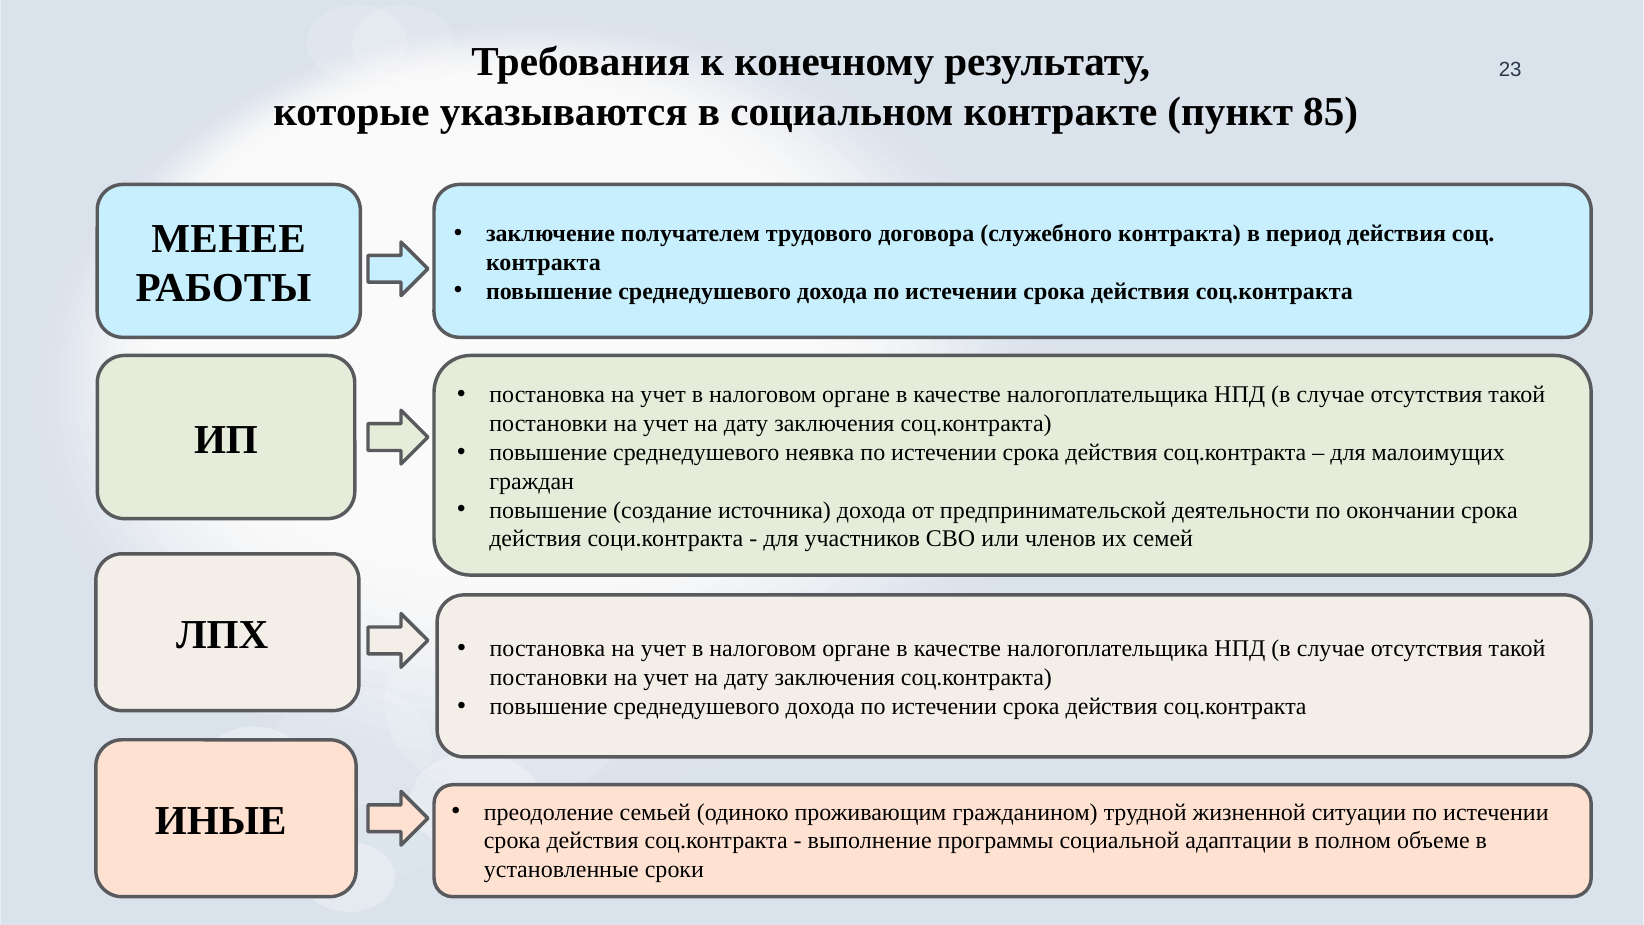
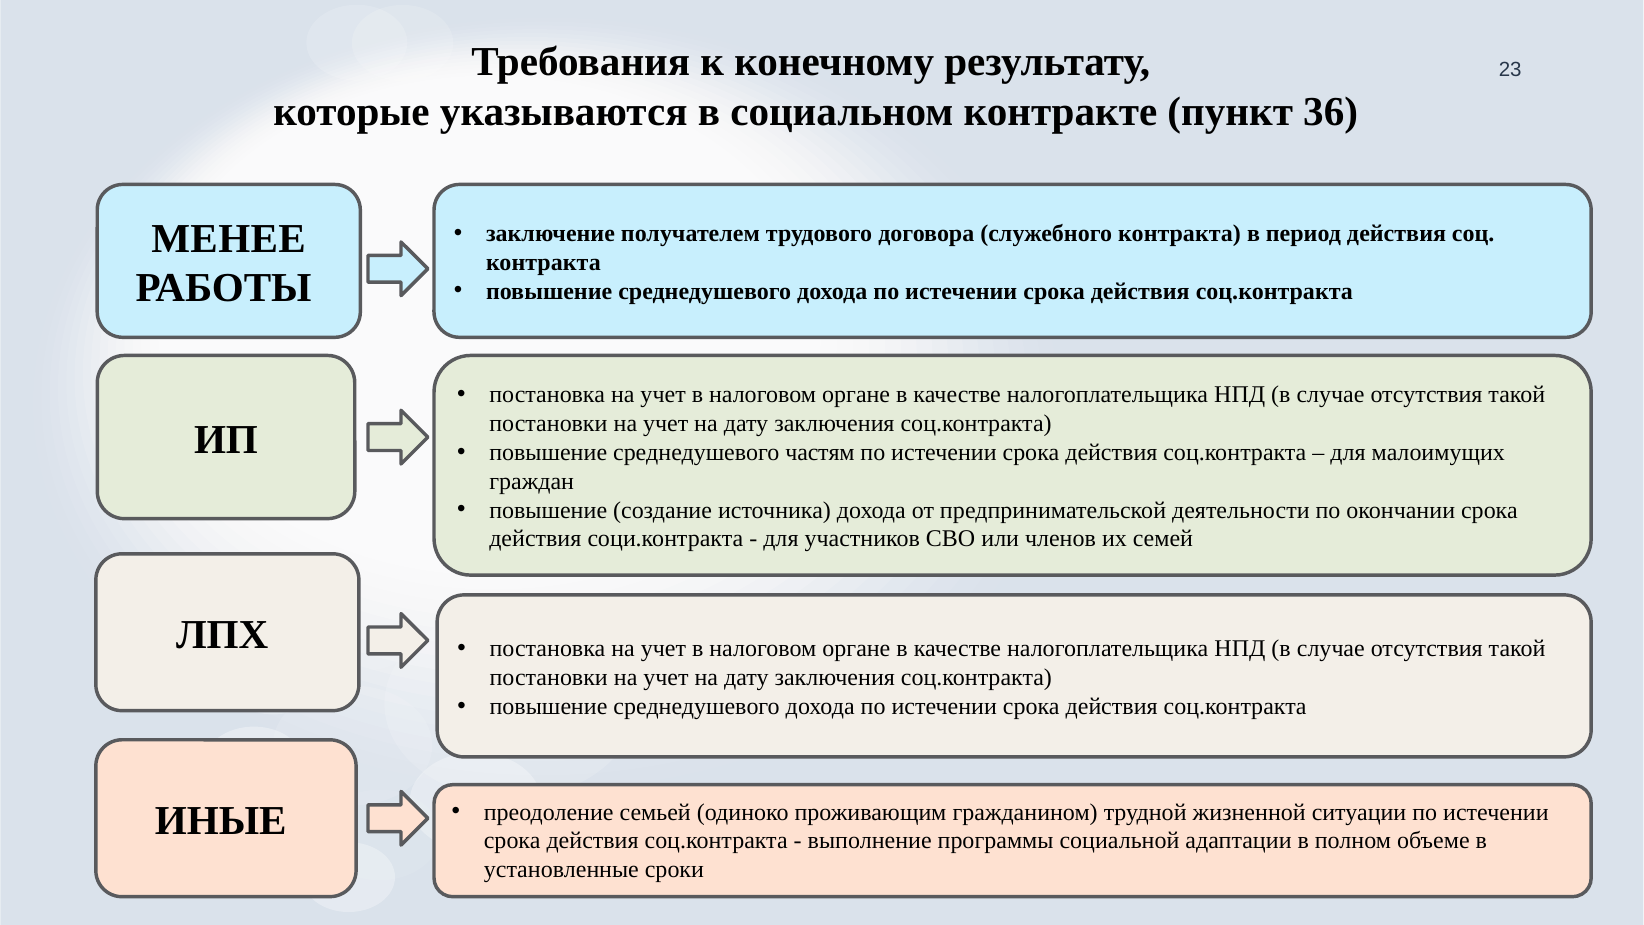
85: 85 -> 36
неявка: неявка -> частям
